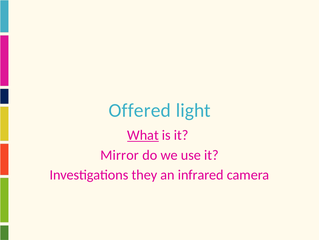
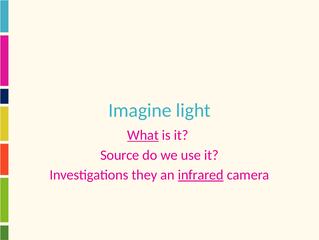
Offered: Offered -> Imagine
Mirror: Mirror -> Source
infrared underline: none -> present
